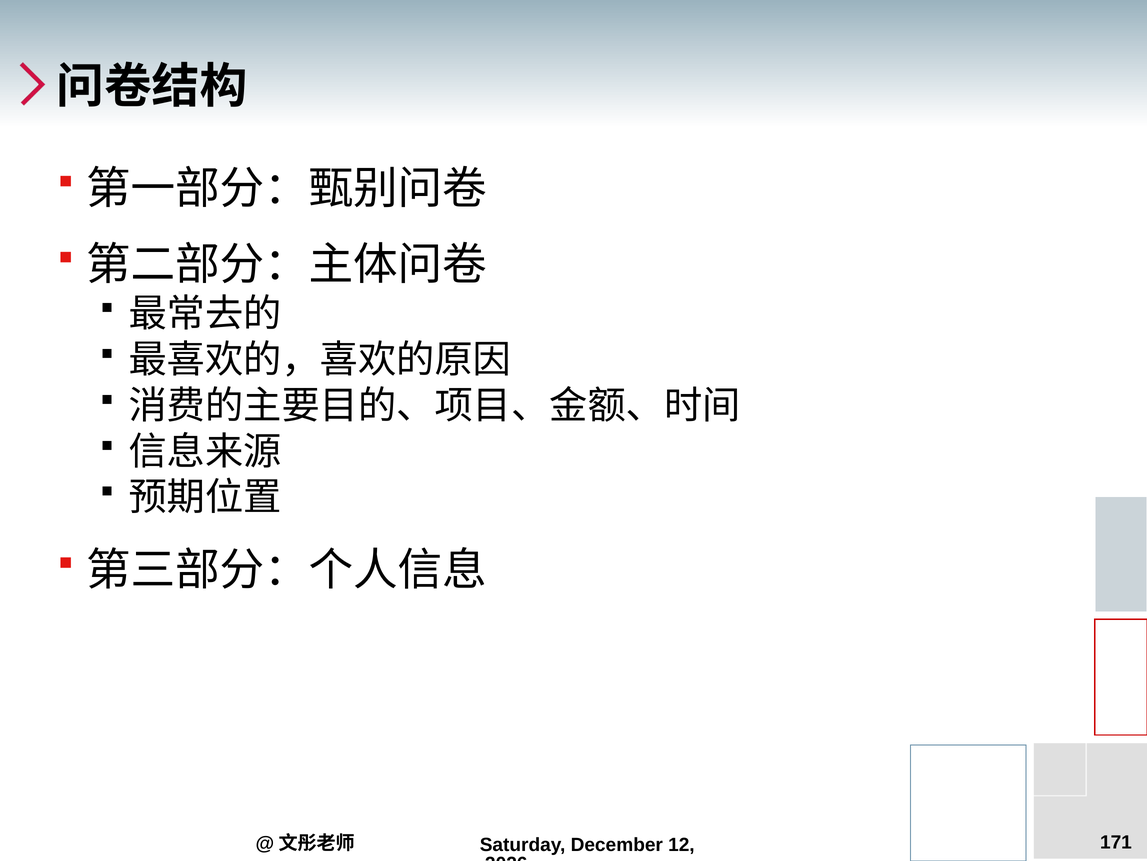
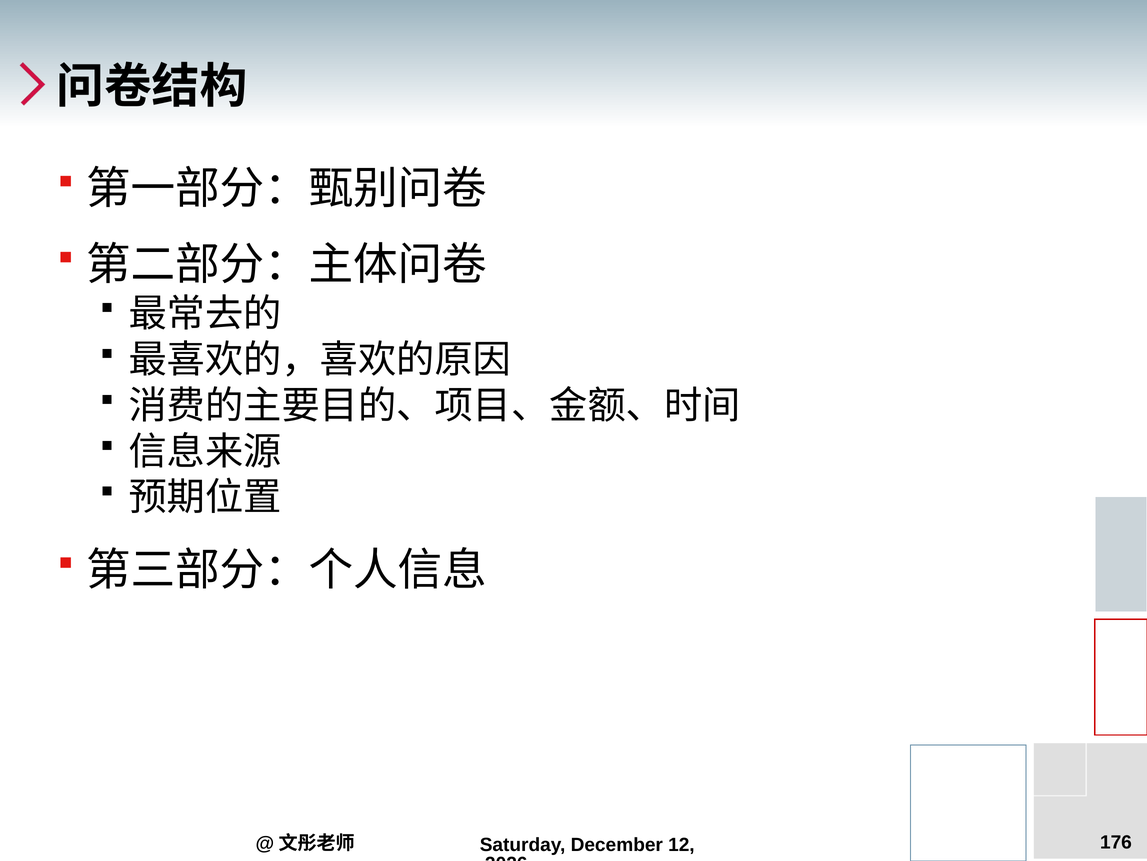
171: 171 -> 176
